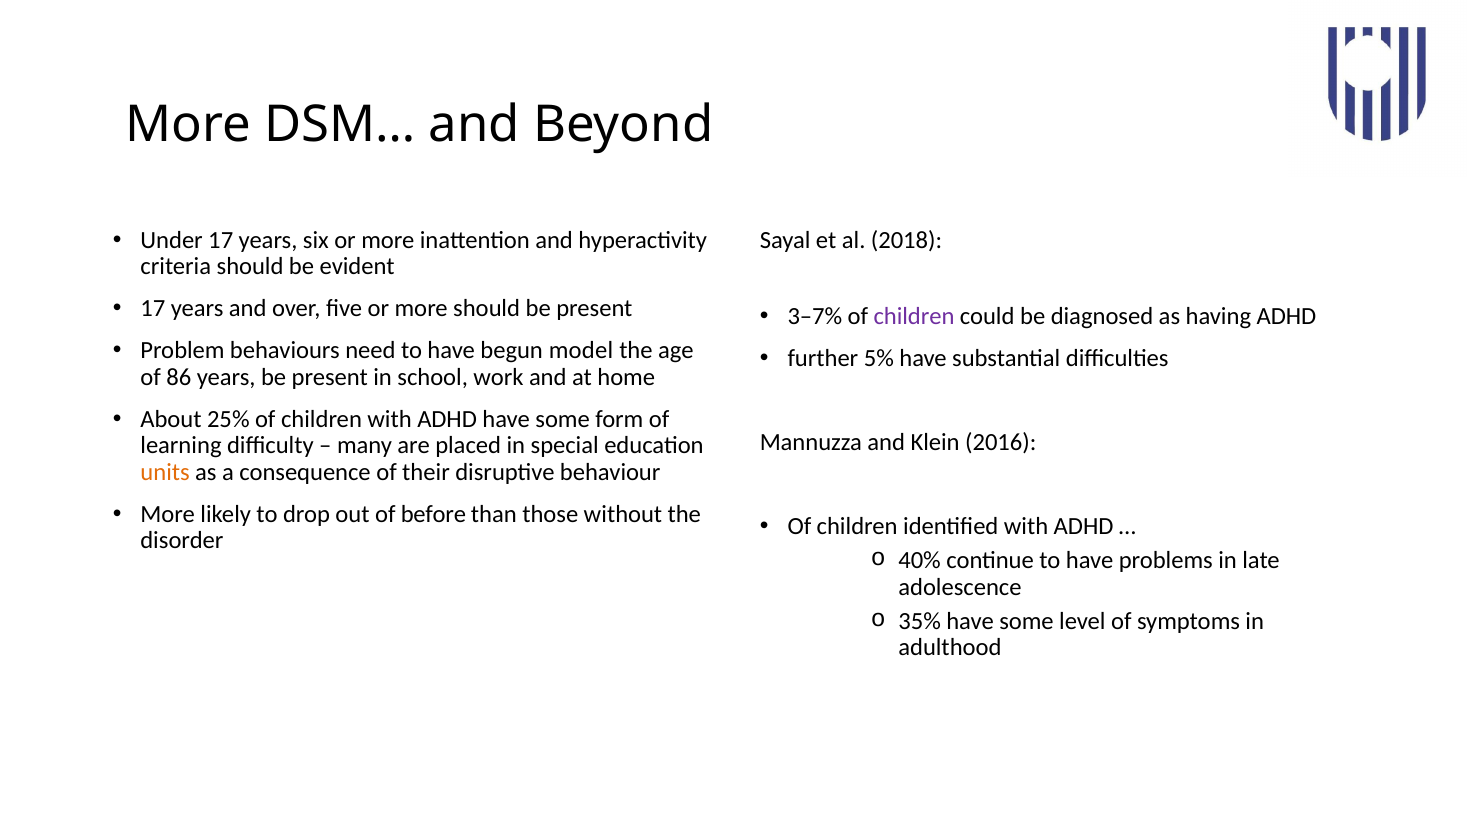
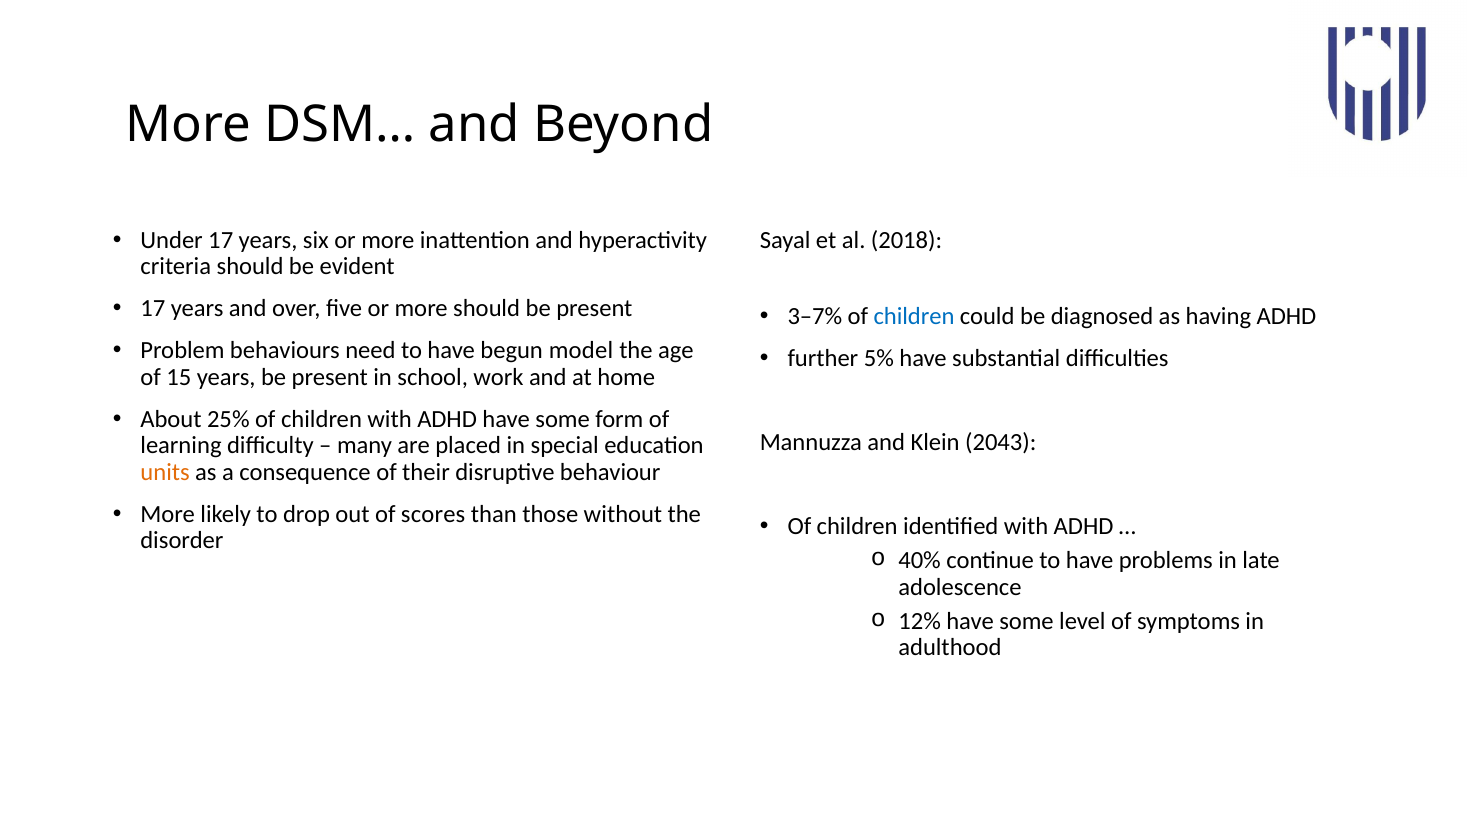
children at (914, 316) colour: purple -> blue
86: 86 -> 15
2016: 2016 -> 2043
before: before -> scores
35%: 35% -> 12%
